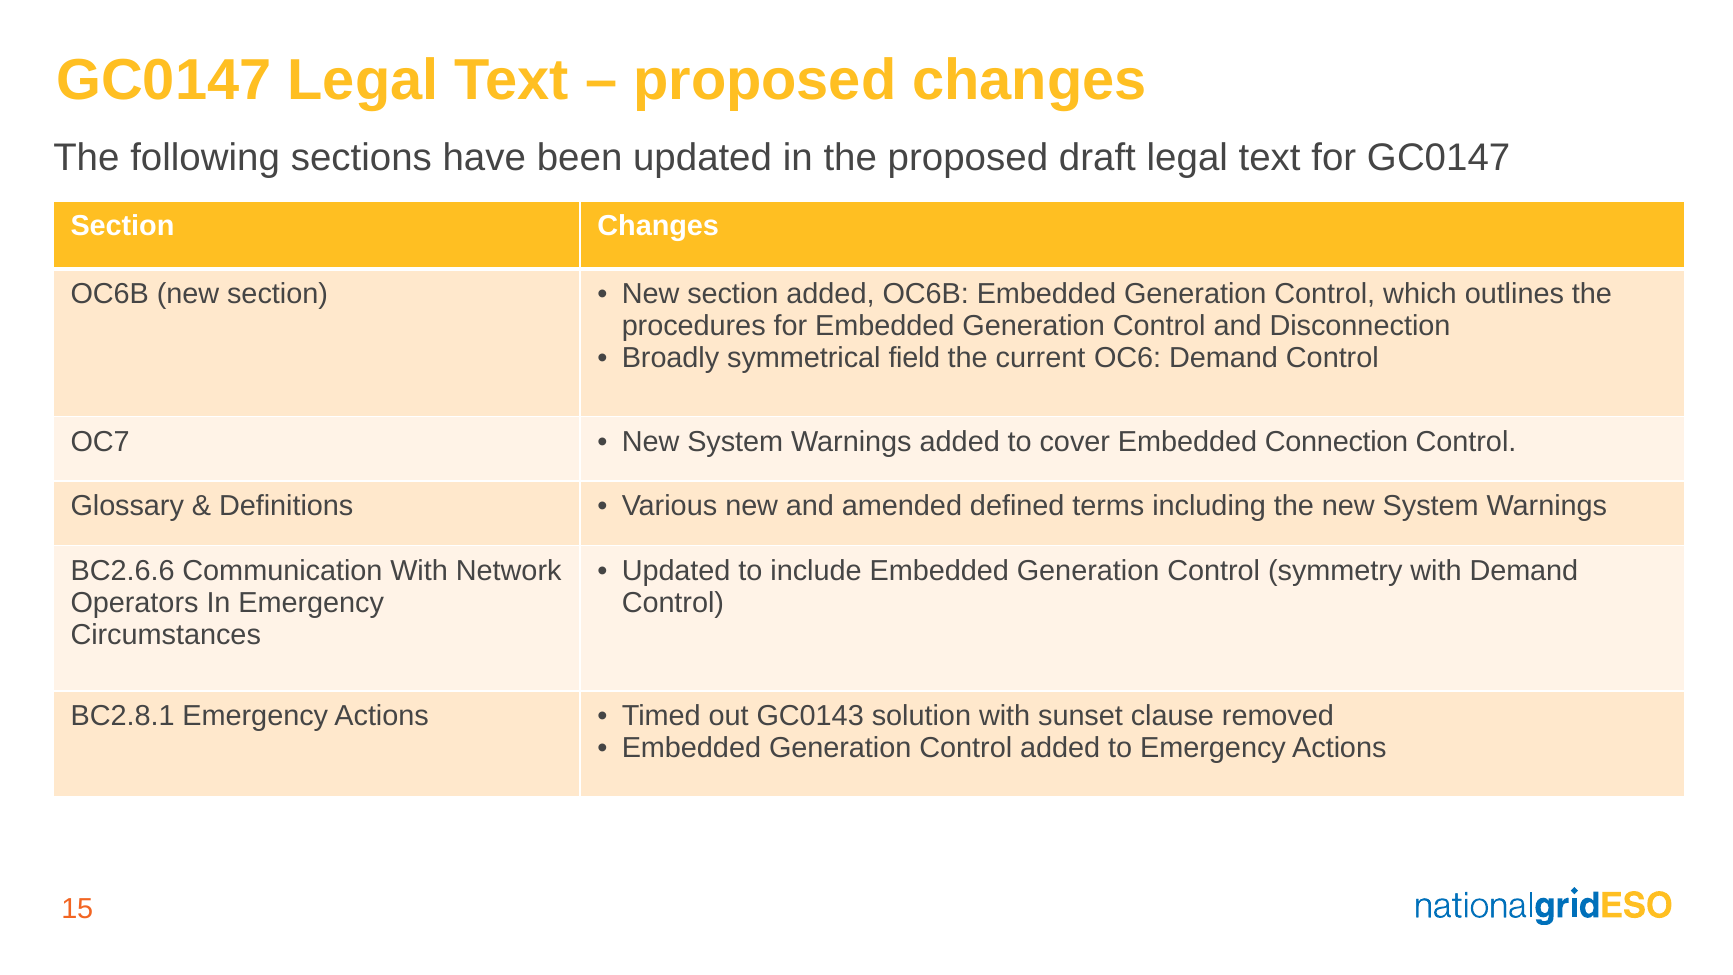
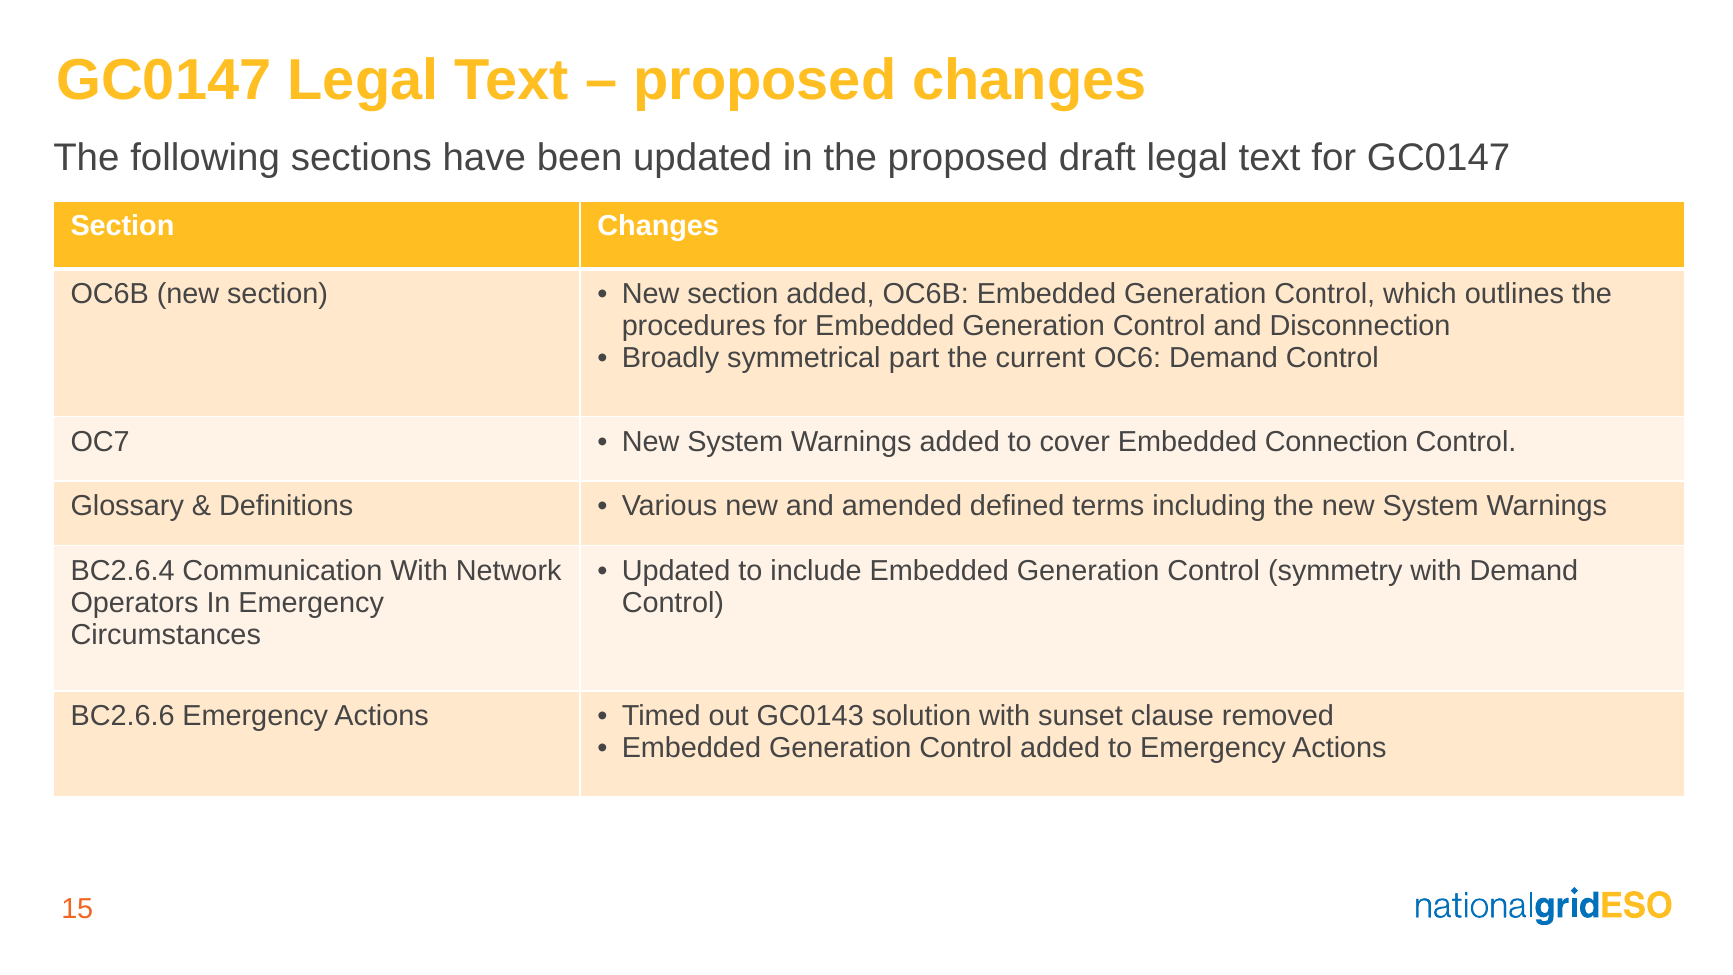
field: field -> part
BC2.6.6: BC2.6.6 -> BC2.6.4
BC2.8.1: BC2.8.1 -> BC2.6.6
